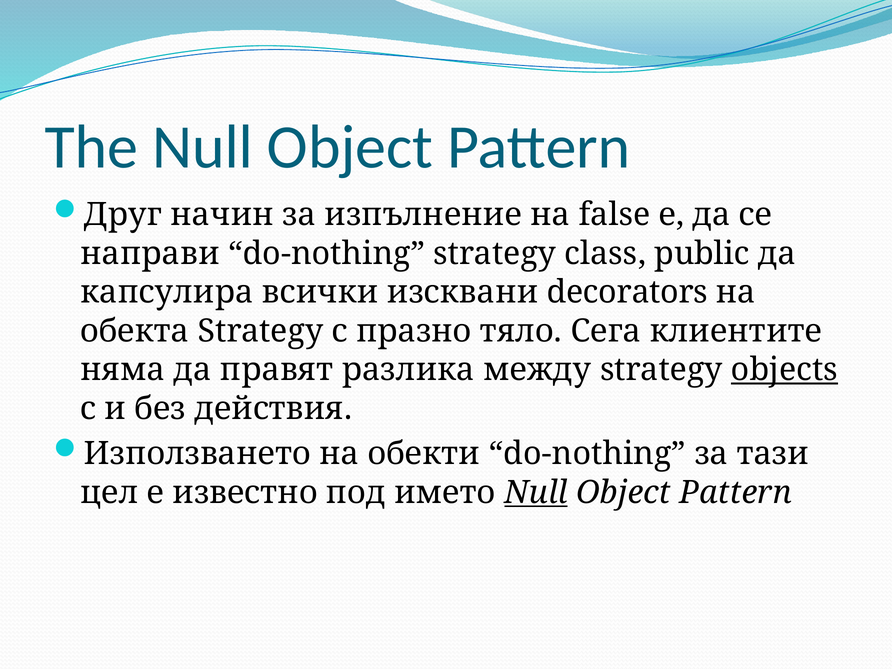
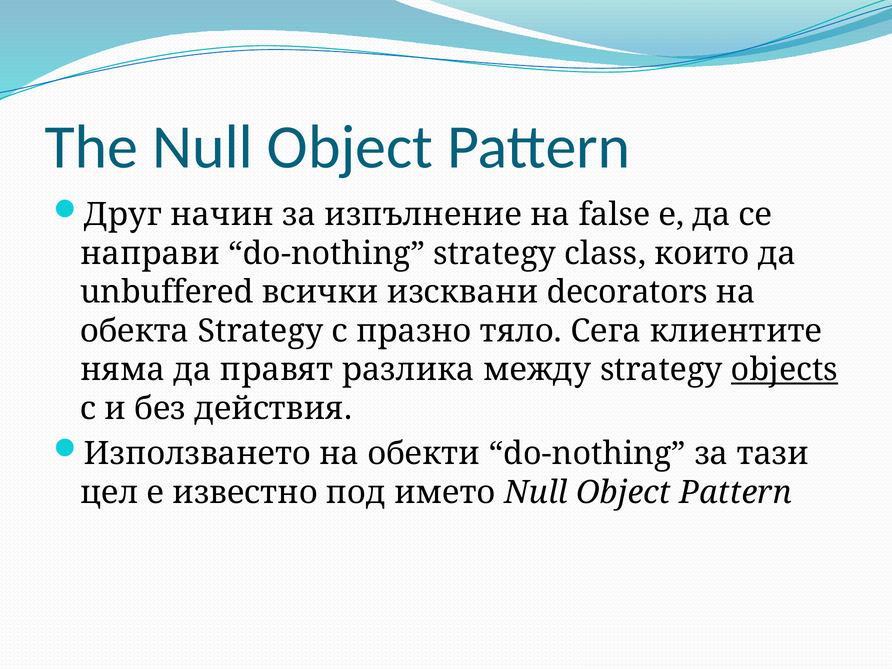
public: public -> които
капсулира: капсулира -> unbuffered
Null at (536, 492) underline: present -> none
